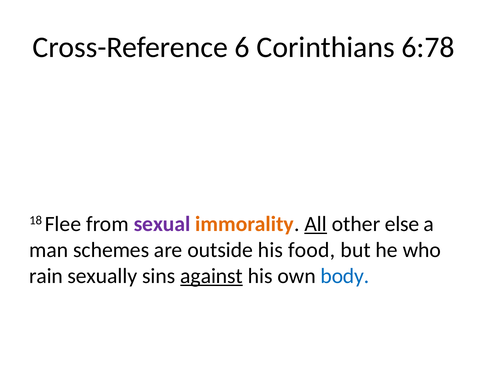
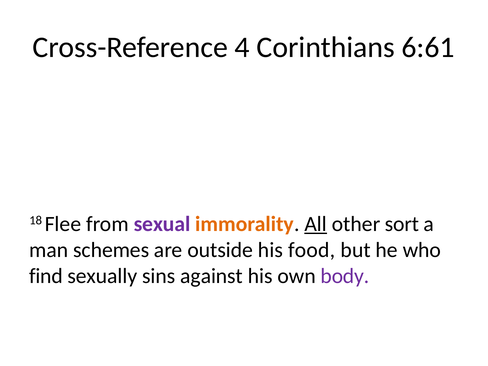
6: 6 -> 4
6:78: 6:78 -> 6:61
else: else -> sort
rain: rain -> find
against underline: present -> none
body colour: blue -> purple
